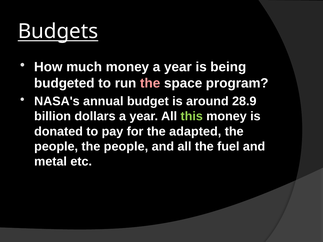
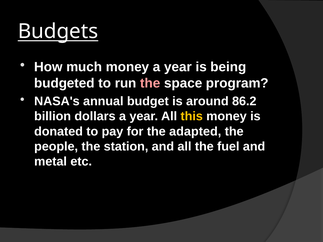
28.9: 28.9 -> 86.2
this colour: light green -> yellow
people the people: people -> station
